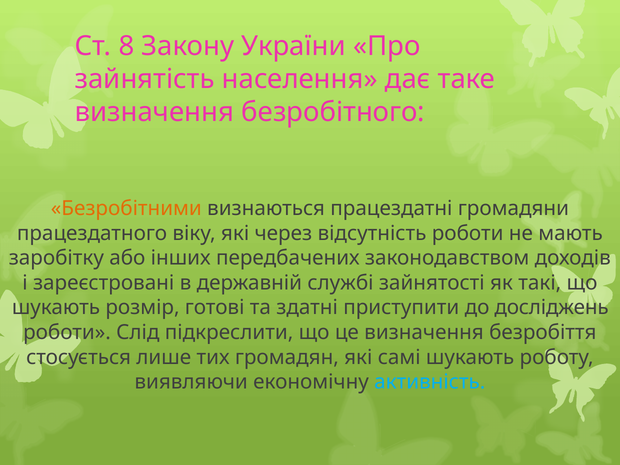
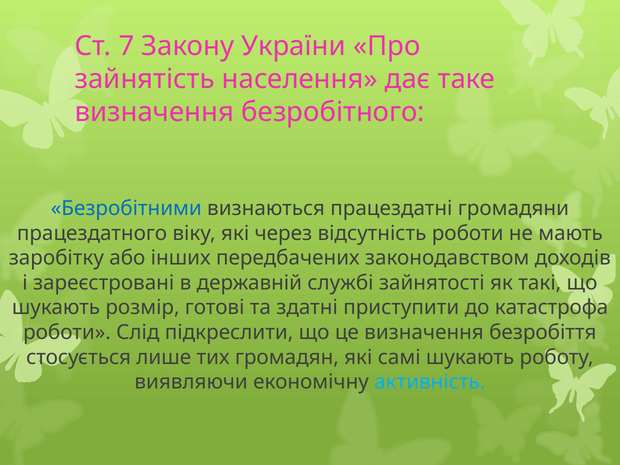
8: 8 -> 7
Безробітними colour: orange -> blue
досліджень: досліджень -> катастрофа
